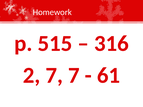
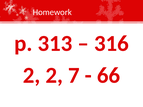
515: 515 -> 313
2 7: 7 -> 2
61: 61 -> 66
